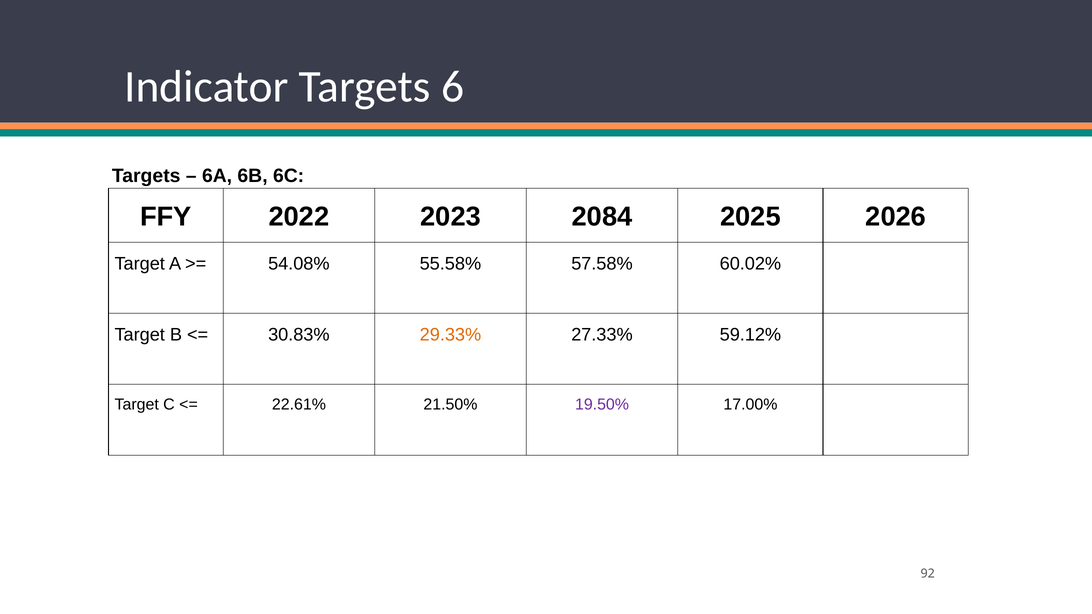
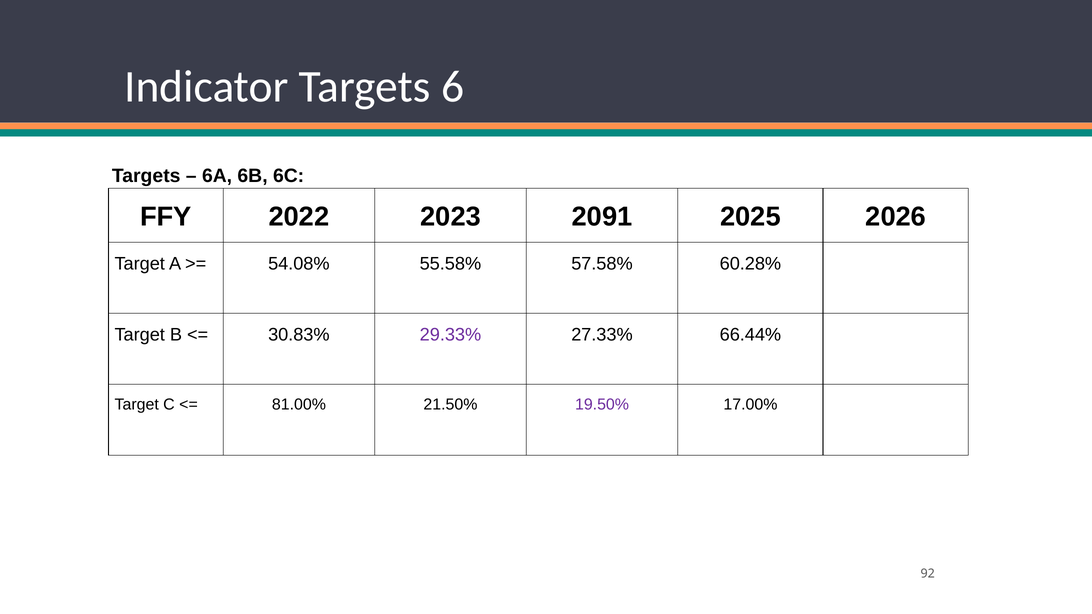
2084: 2084 -> 2091
60.02%: 60.02% -> 60.28%
29.33% colour: orange -> purple
59.12%: 59.12% -> 66.44%
22.61%: 22.61% -> 81.00%
